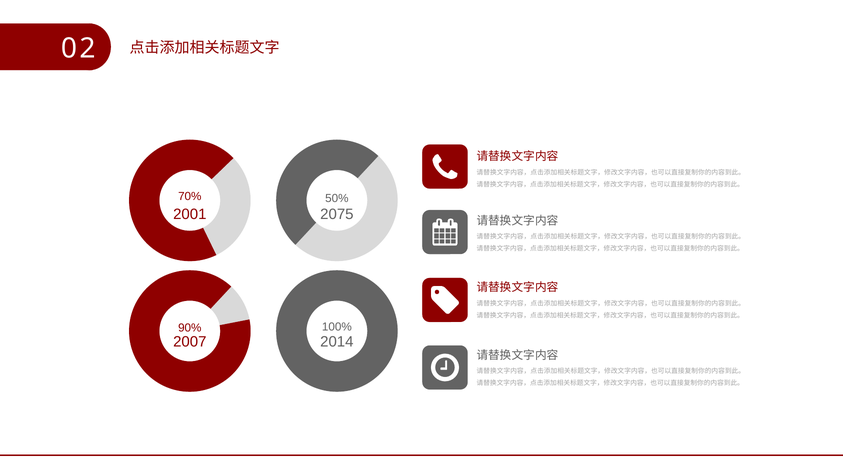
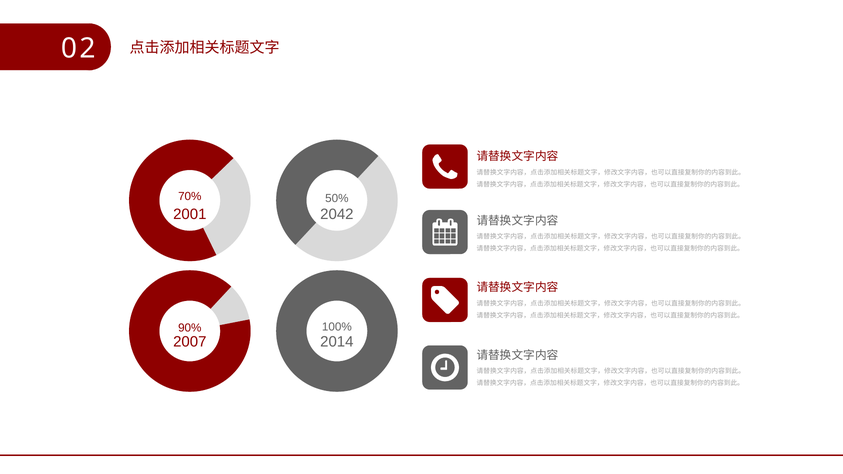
2075: 2075 -> 2042
